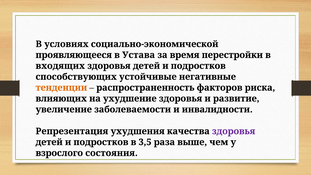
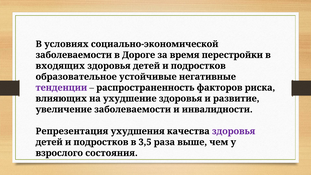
проявляющееся at (74, 55): проявляющееся -> заболеваемости
Устава: Устава -> Дороге
способствующих: способствующих -> образовательное
тенденции colour: orange -> purple
